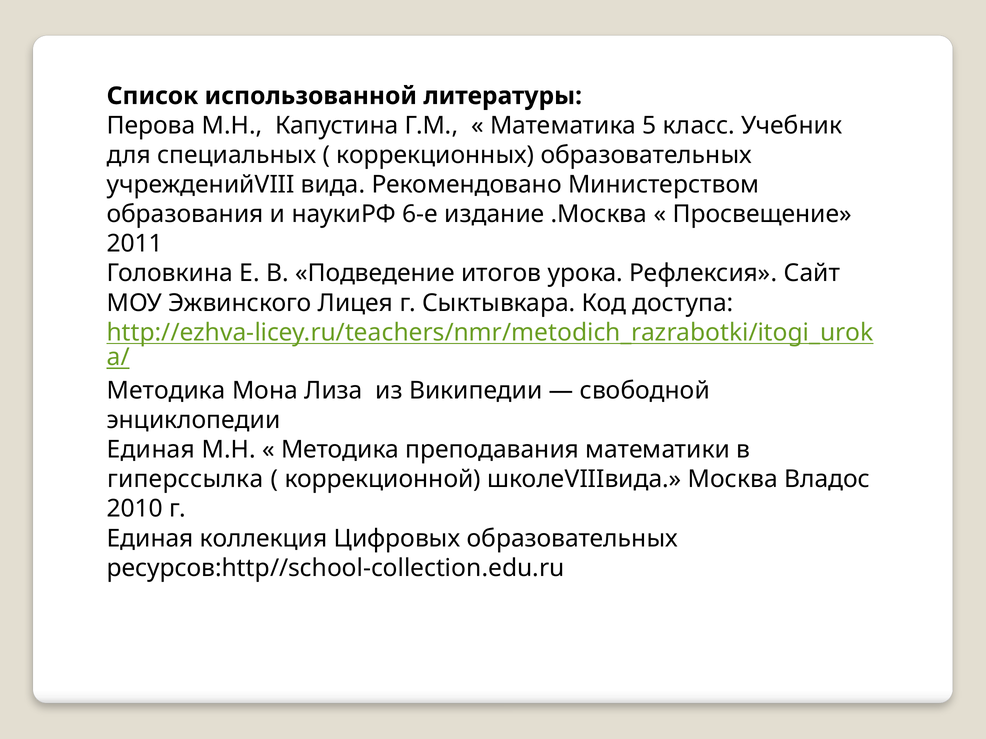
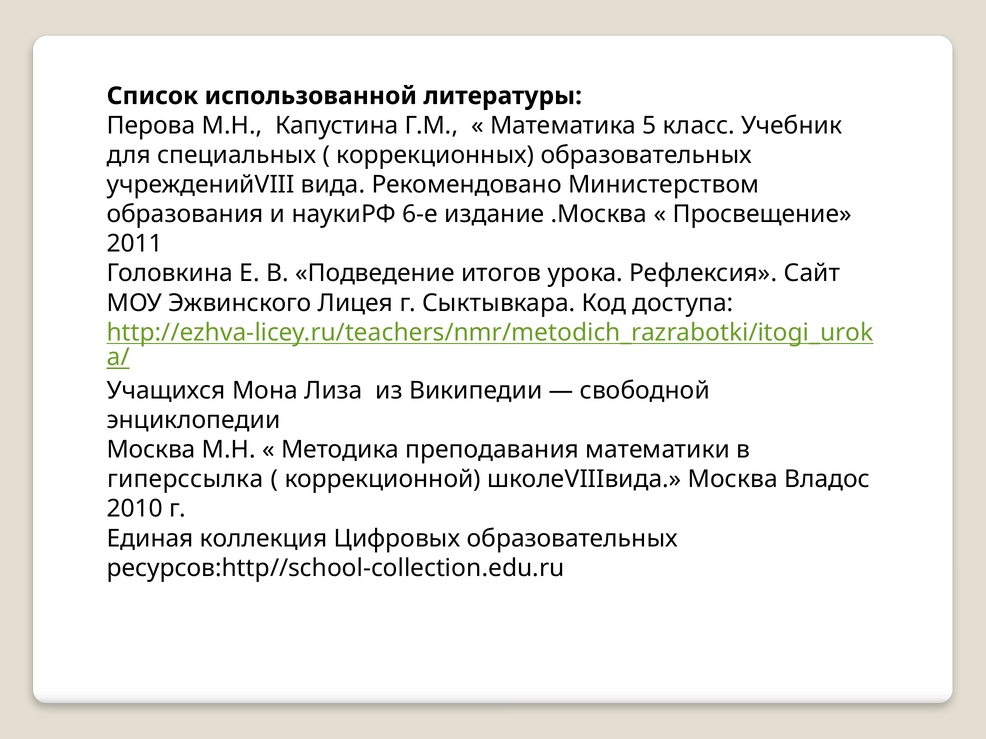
Методика at (166, 391): Методика -> Учащихся
Единая at (151, 450): Единая -> Москва
